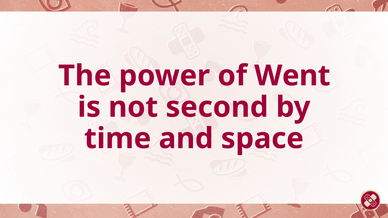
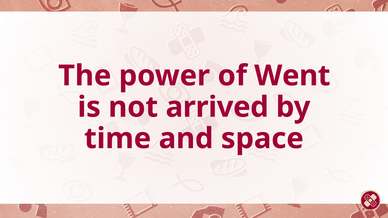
second: second -> arrived
